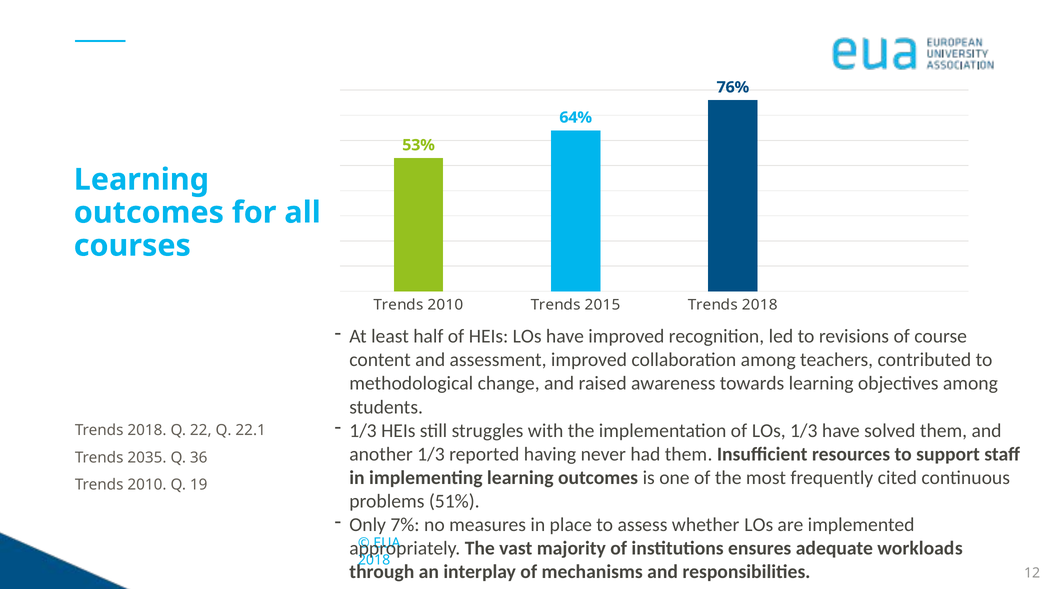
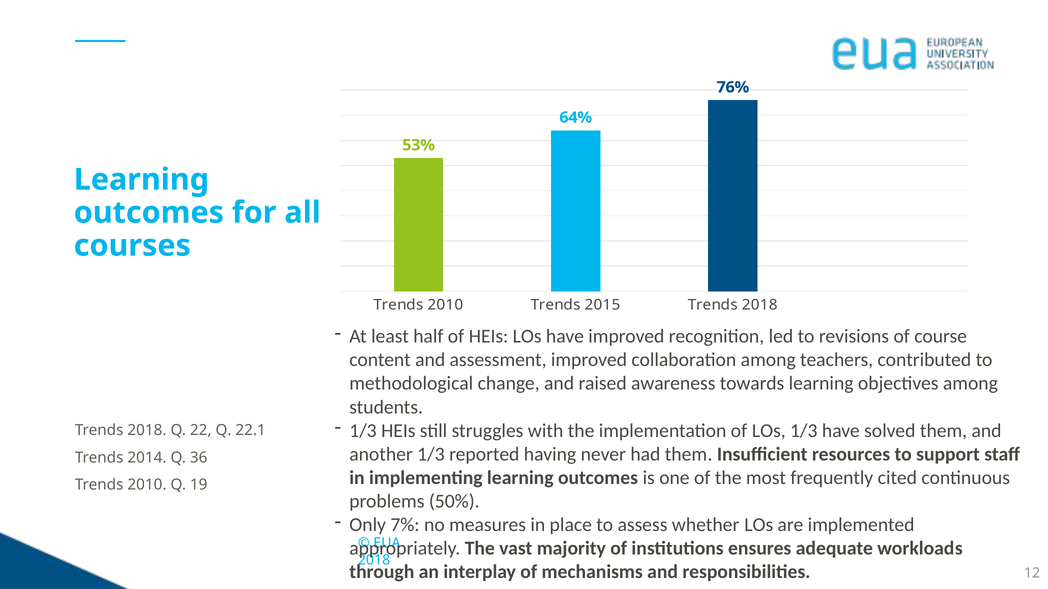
2035: 2035 -> 2014
51%: 51% -> 50%
